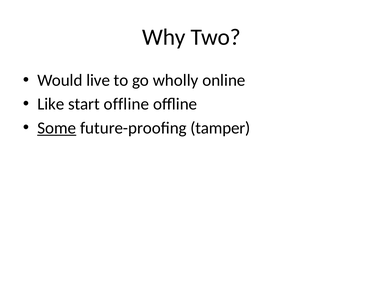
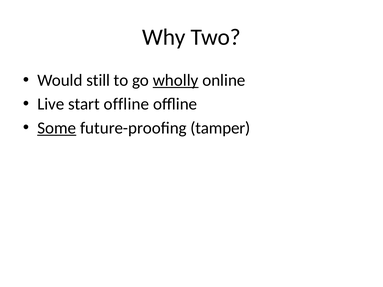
live: live -> still
wholly underline: none -> present
Like: Like -> Live
